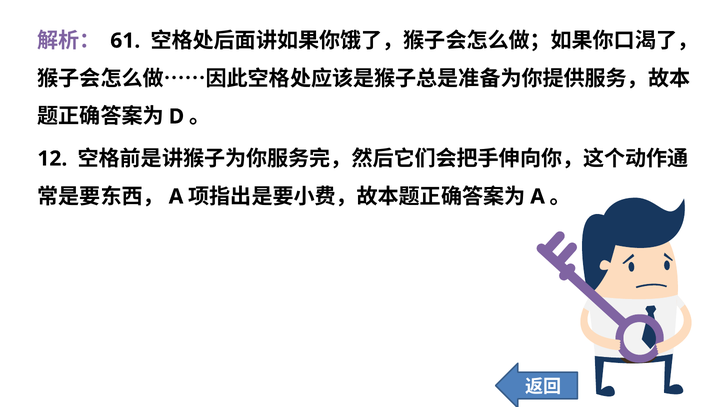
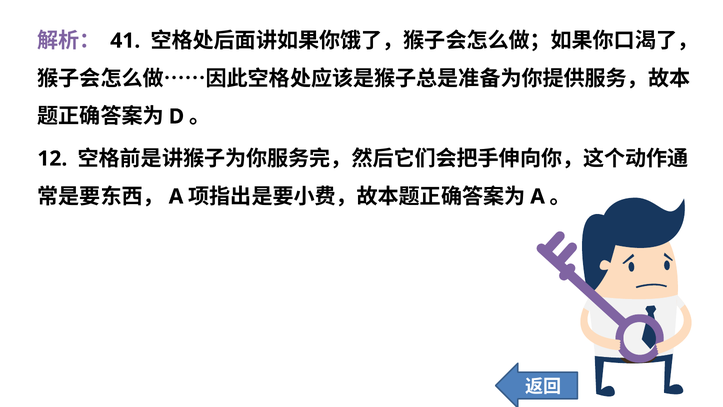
61: 61 -> 41
